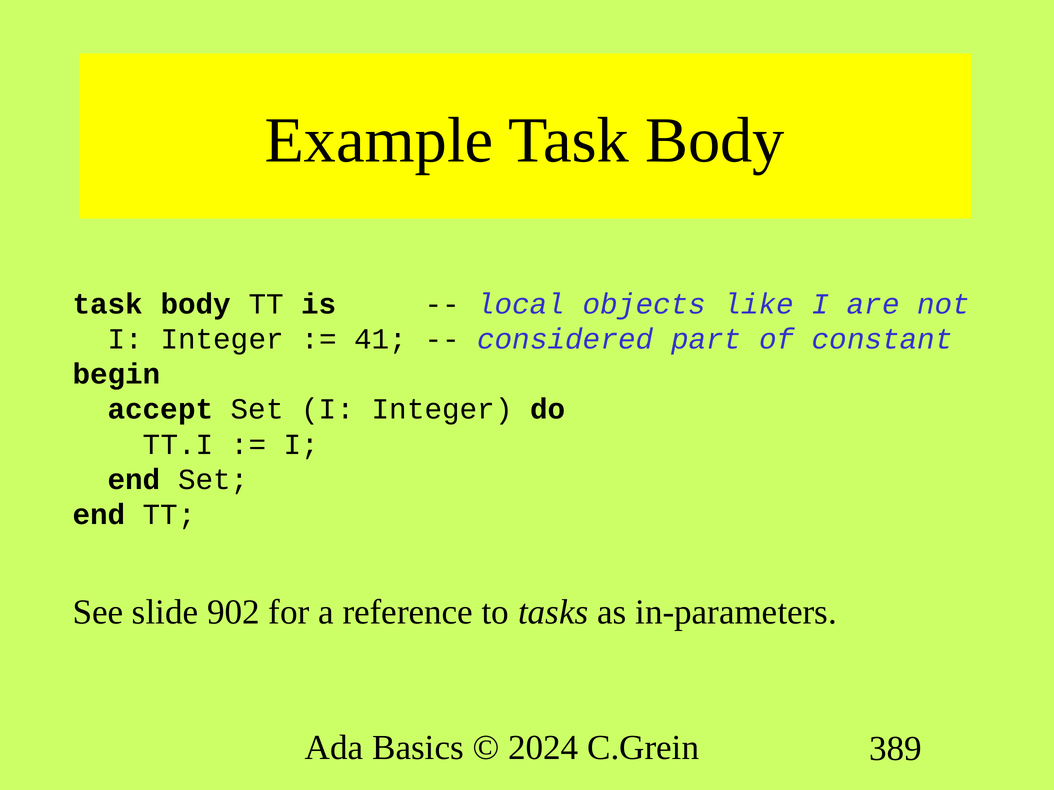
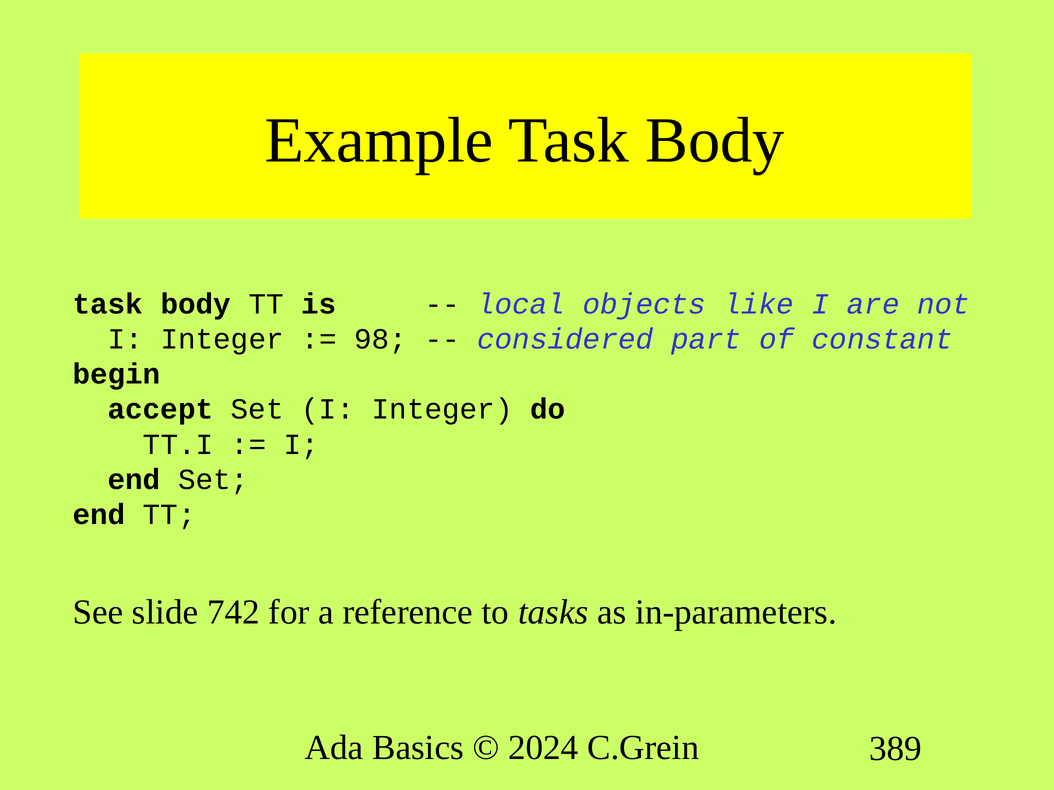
41: 41 -> 98
902: 902 -> 742
